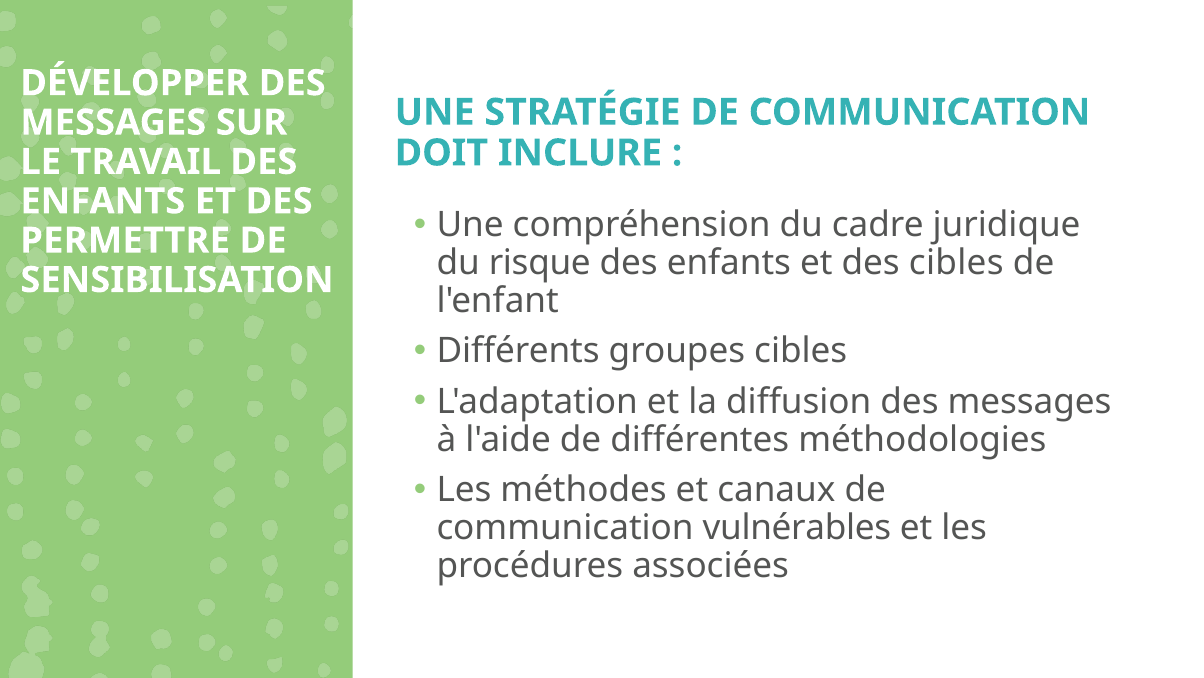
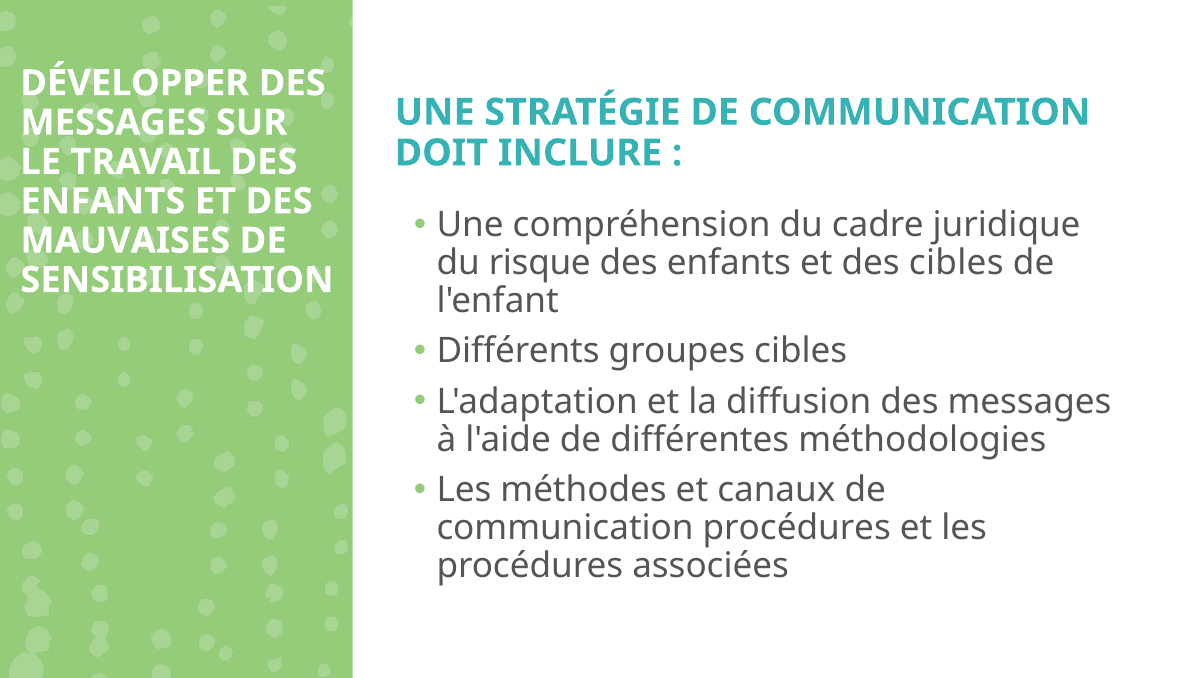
PERMETTRE: PERMETTRE -> MAUVAISES
communication vulnérables: vulnérables -> procédures
